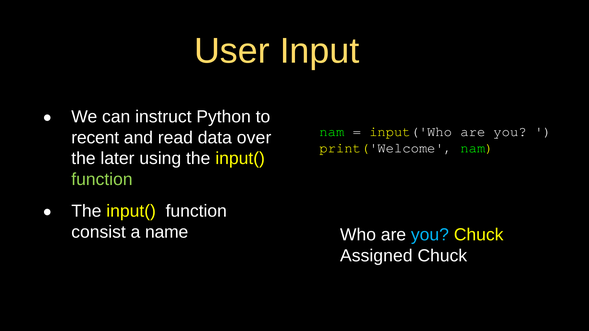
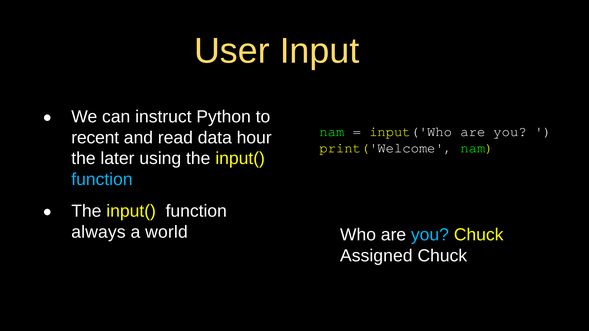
over: over -> hour
function at (102, 180) colour: light green -> light blue
consist: consist -> always
name: name -> world
